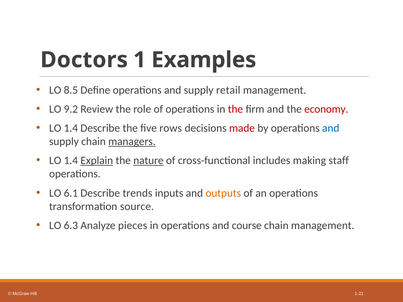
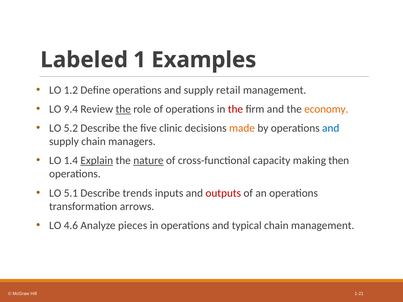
Doctors: Doctors -> Labeled
8.5: 8.5 -> 1.2
9.2: 9.2 -> 9.4
the at (123, 109) underline: none -> present
economy colour: red -> orange
1.4 at (71, 128): 1.4 -> 5.2
rows: rows -> clinic
made colour: red -> orange
managers underline: present -> none
includes: includes -> capacity
staff: staff -> then
6.1: 6.1 -> 5.1
outputs colour: orange -> red
source: source -> arrows
6.3: 6.3 -> 4.6
course: course -> typical
